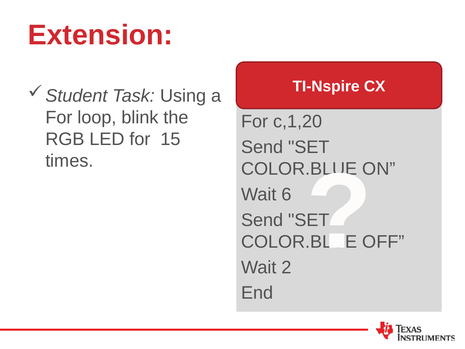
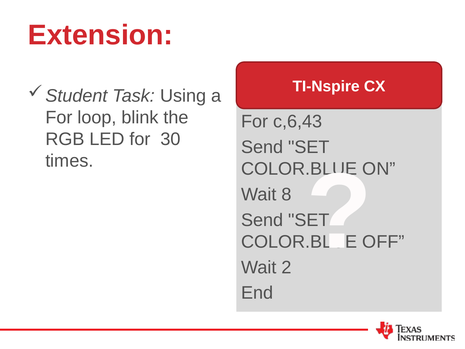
c,1,20: c,1,20 -> c,6,43
15: 15 -> 30
6: 6 -> 8
